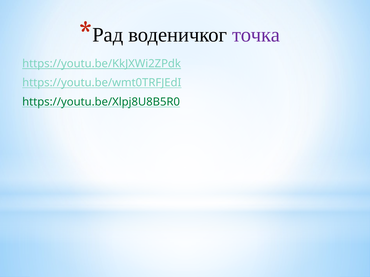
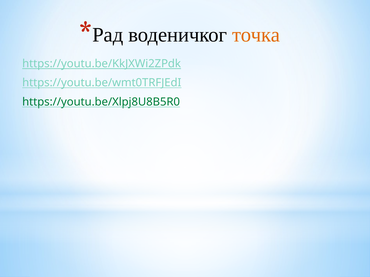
точка colour: purple -> orange
